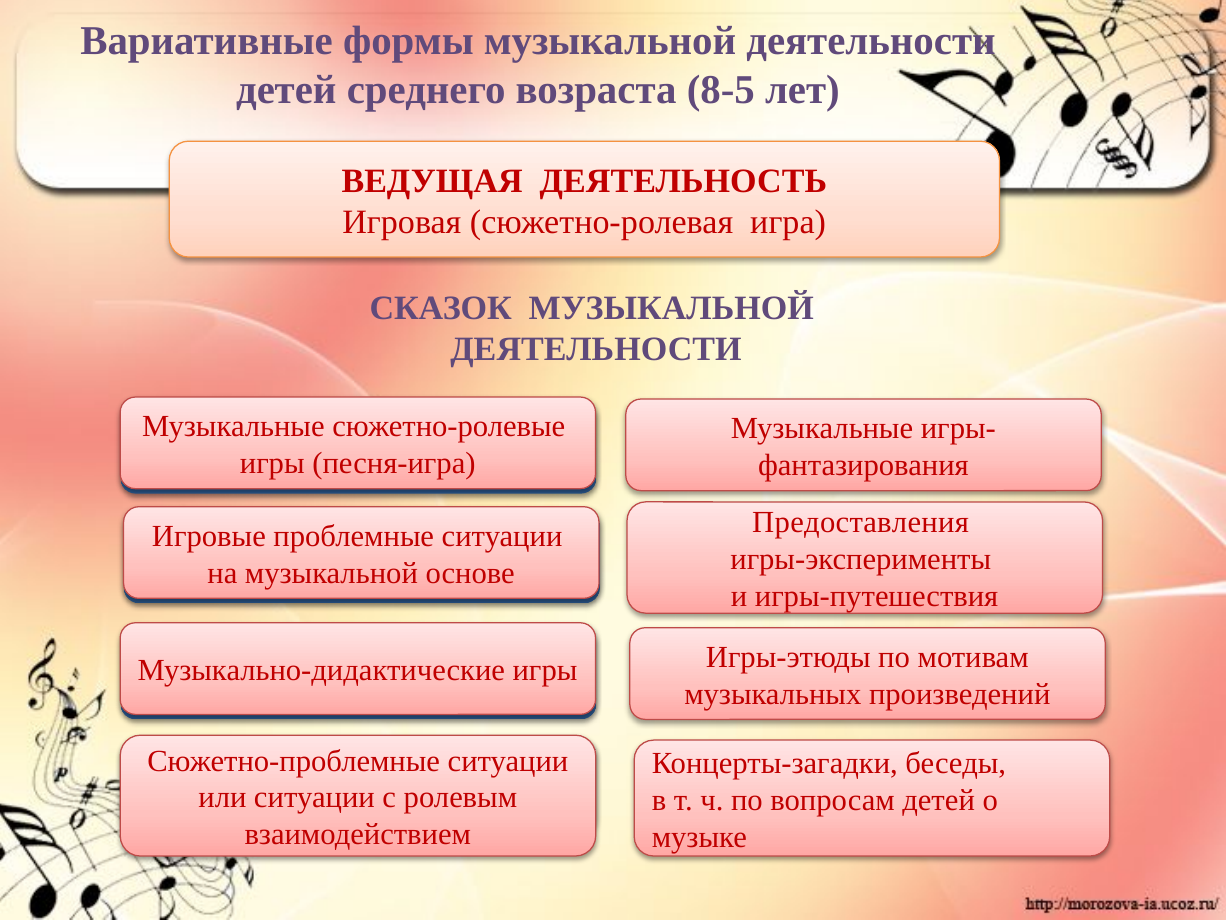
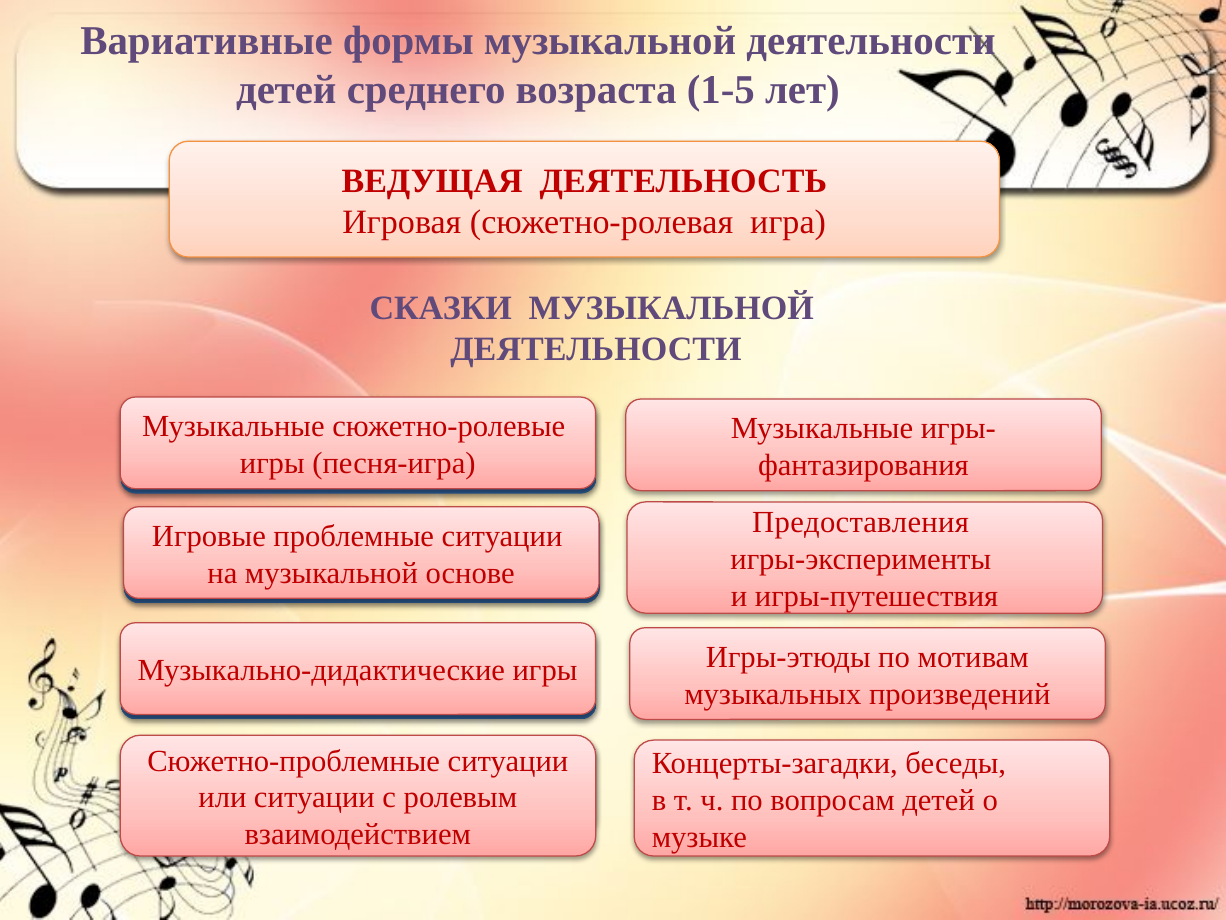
8-5: 8-5 -> 1-5
СКАЗОК: СКАЗОК -> СКАЗКИ
